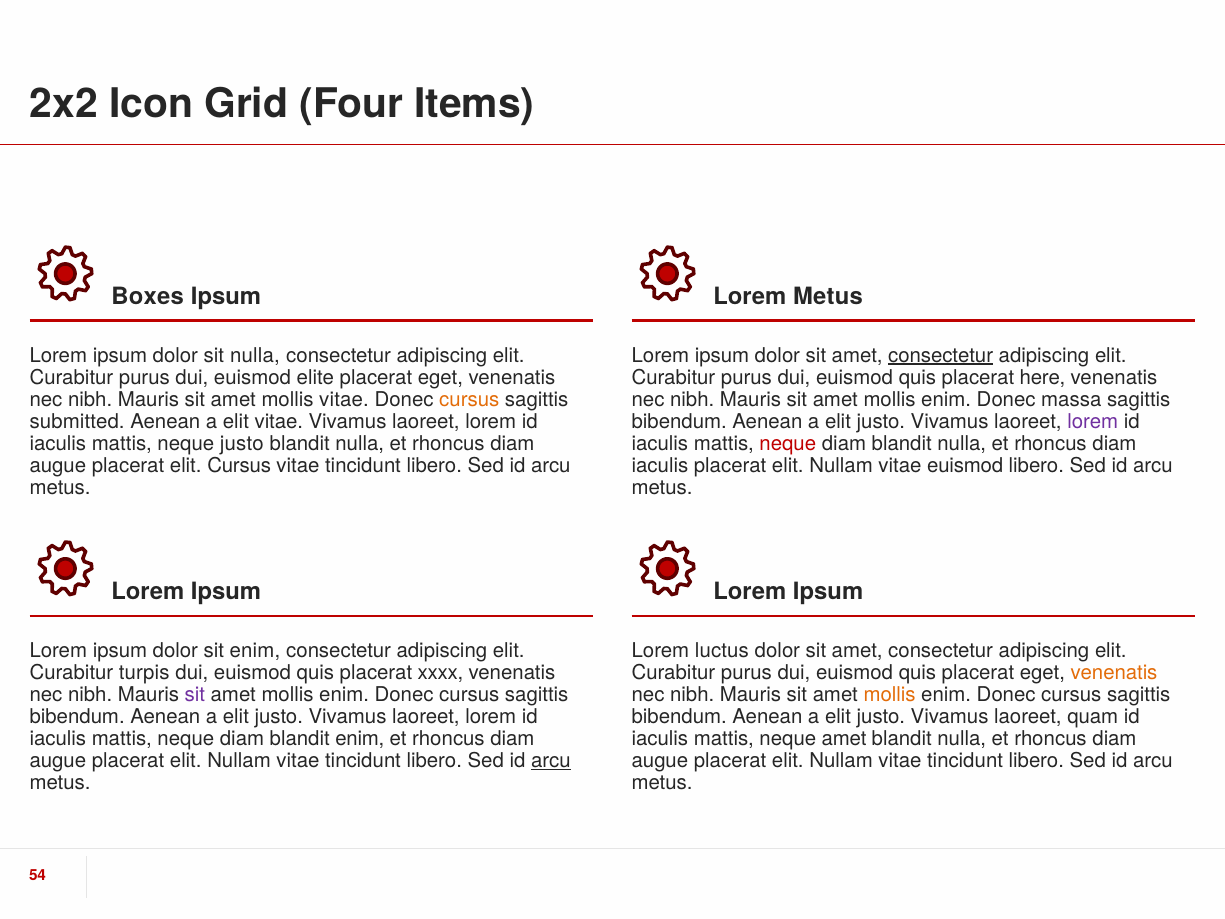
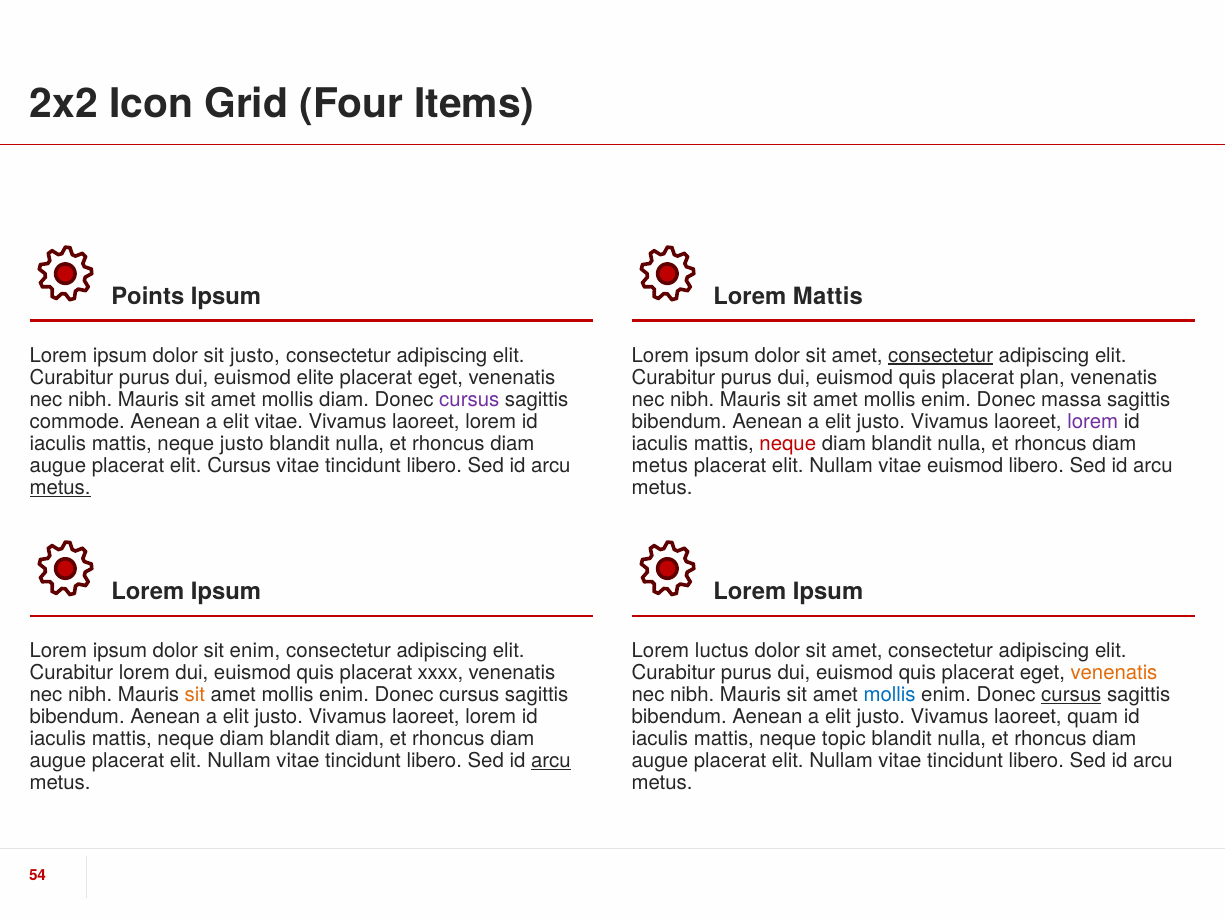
Boxes: Boxes -> Points
Lorem Metus: Metus -> Mattis
sit nulla: nulla -> justo
here: here -> plan
mollis vitae: vitae -> diam
cursus at (469, 399) colour: orange -> purple
submitted: submitted -> commode
iaculis at (660, 465): iaculis -> metus
metus at (60, 487) underline: none -> present
Curabitur turpis: turpis -> lorem
sit at (195, 695) colour: purple -> orange
mollis at (890, 695) colour: orange -> blue
cursus at (1071, 695) underline: none -> present
blandit enim: enim -> diam
neque amet: amet -> topic
